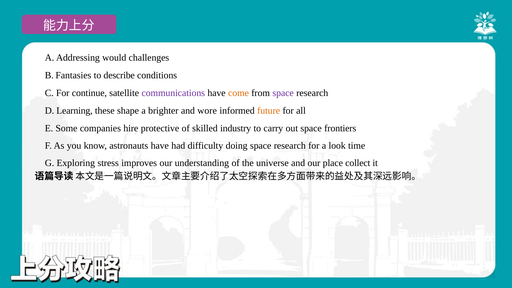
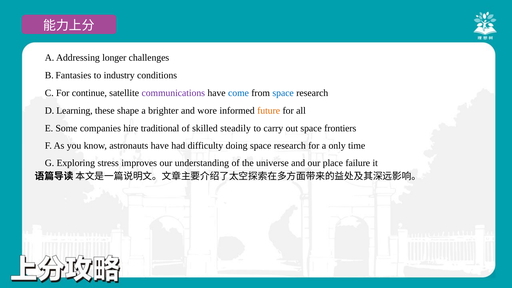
would: would -> longer
describe: describe -> industry
come colour: orange -> blue
space at (283, 93) colour: purple -> blue
protective: protective -> traditional
industry: industry -> steadily
look: look -> only
collect: collect -> failure
